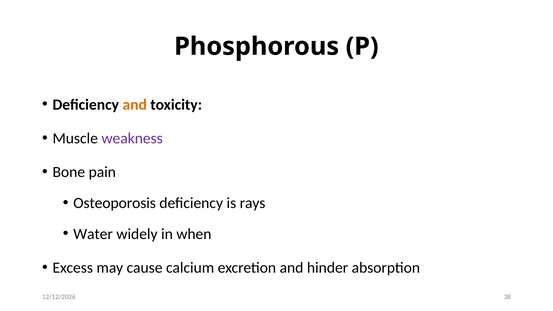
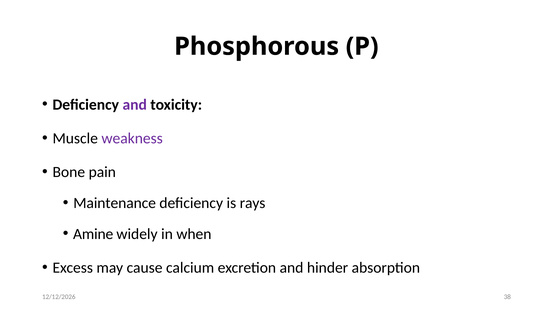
and at (135, 105) colour: orange -> purple
Osteoporosis: Osteoporosis -> Maintenance
Water: Water -> Amine
